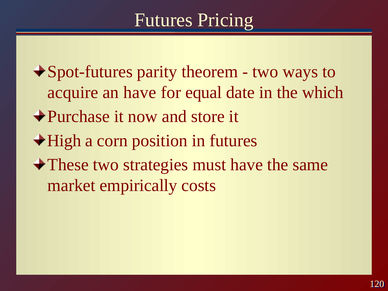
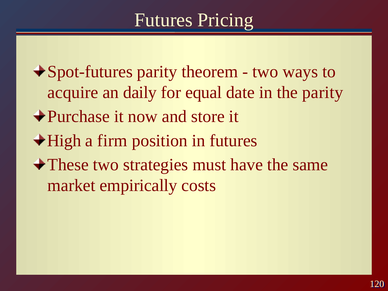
an have: have -> daily
the which: which -> parity
corn: corn -> firm
